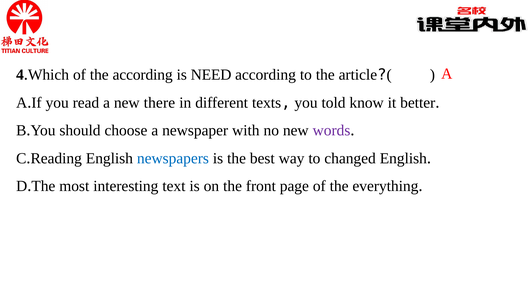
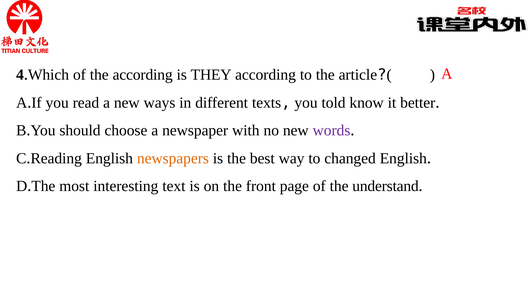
NEED: NEED -> THEY
there: there -> ways
newspapers colour: blue -> orange
everything: everything -> understand
